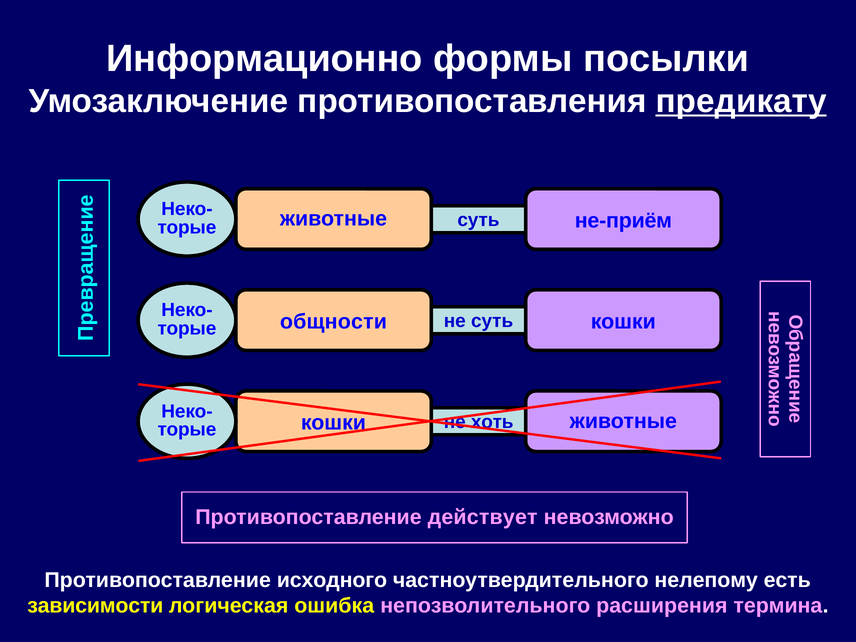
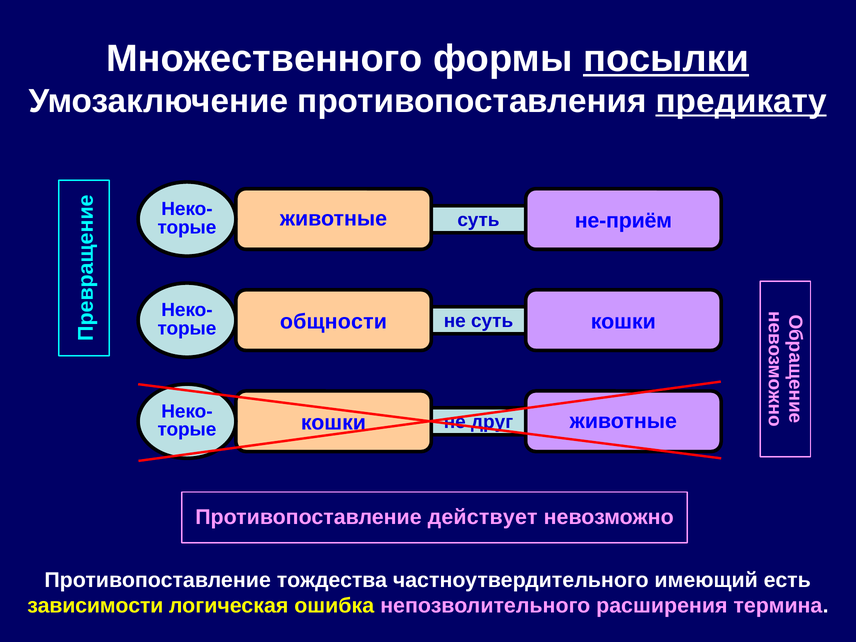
Информационно: Информационно -> Множественного
посылки underline: none -> present
хоть: хоть -> друг
исходного: исходного -> тождества
нелепому: нелепому -> имеющий
